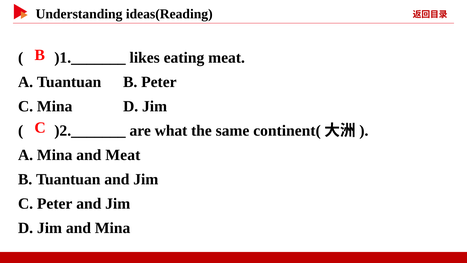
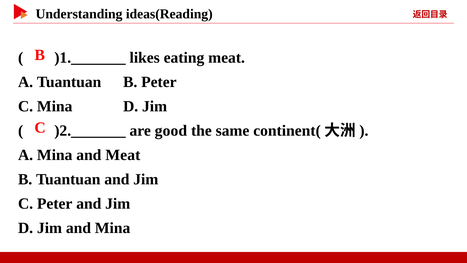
what: what -> good
